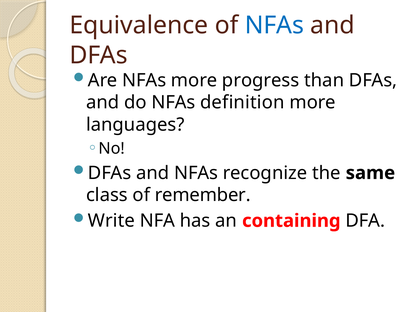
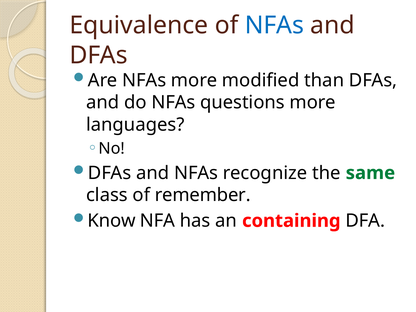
progress: progress -> modified
definition: definition -> questions
same colour: black -> green
Write: Write -> Know
